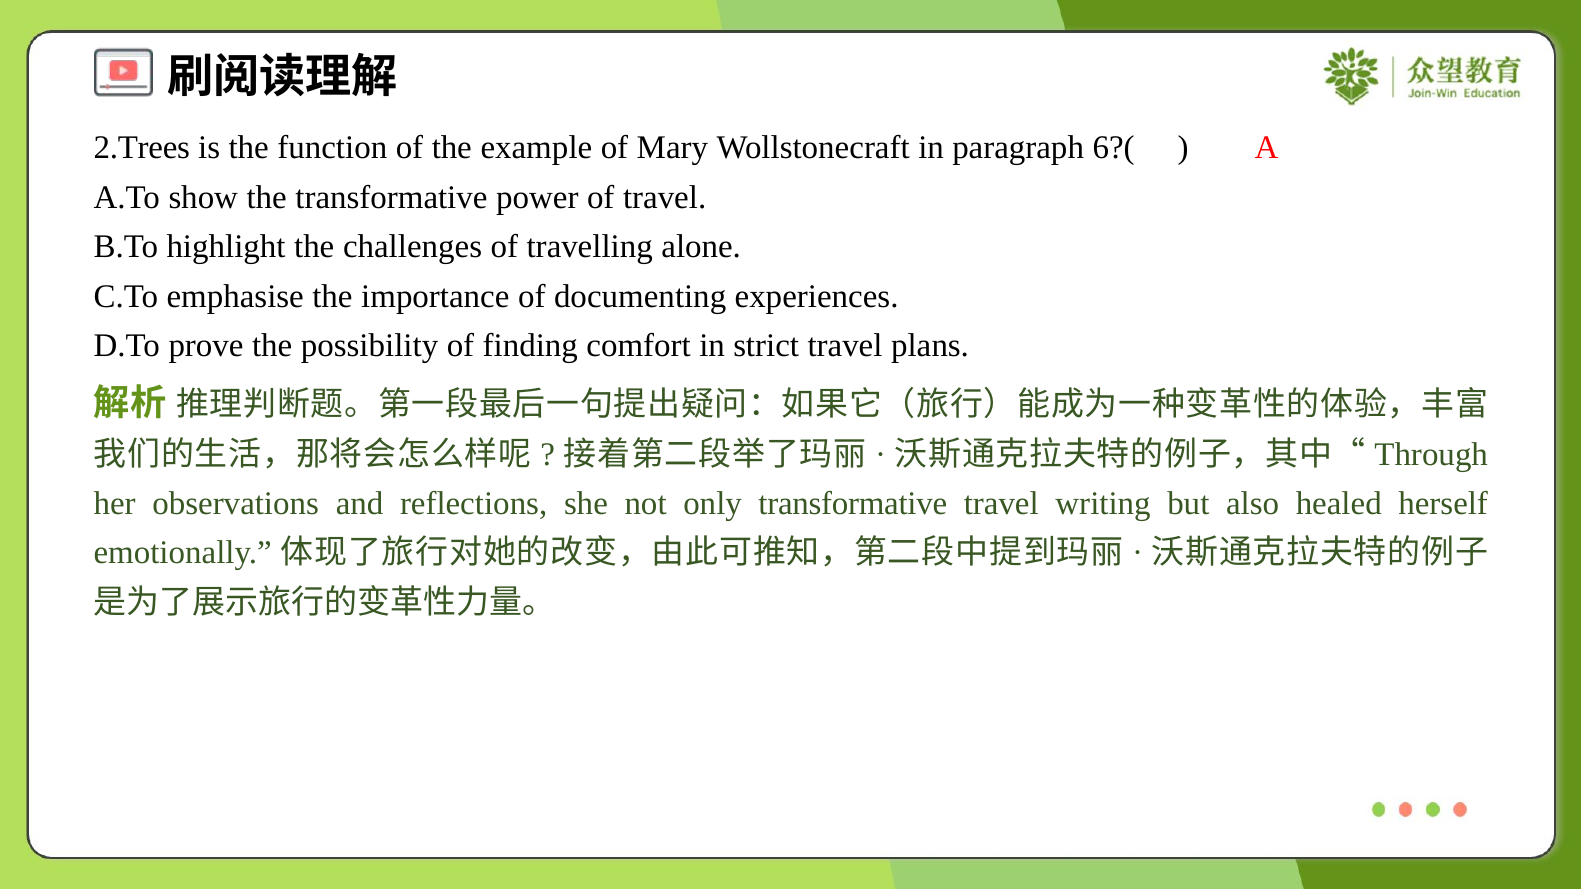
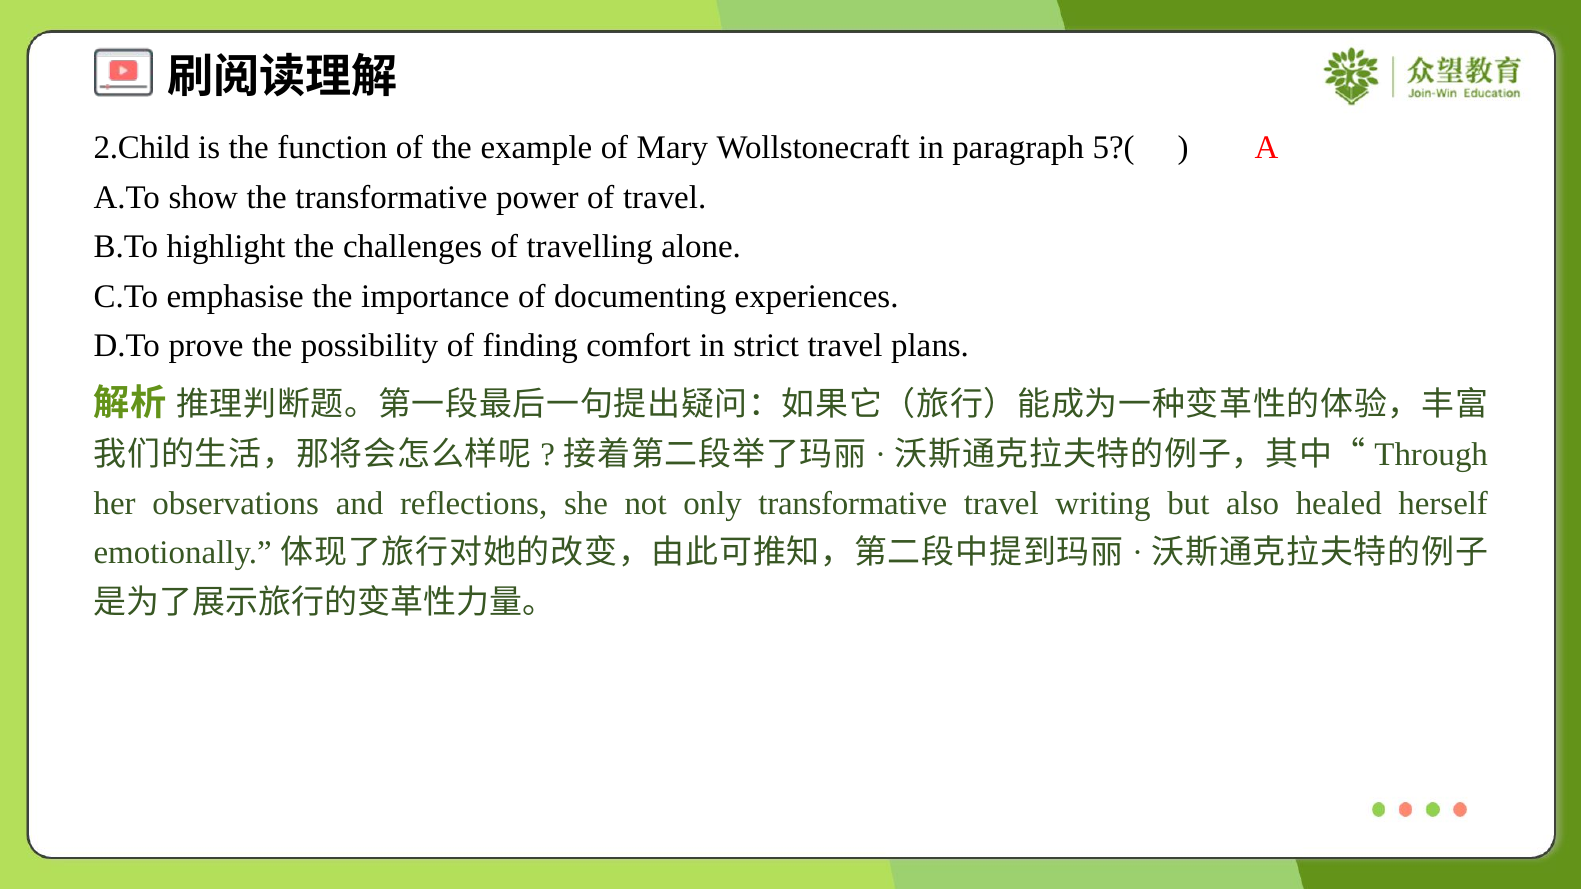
2.Trees: 2.Trees -> 2.Child
6?(: 6?( -> 5?(
